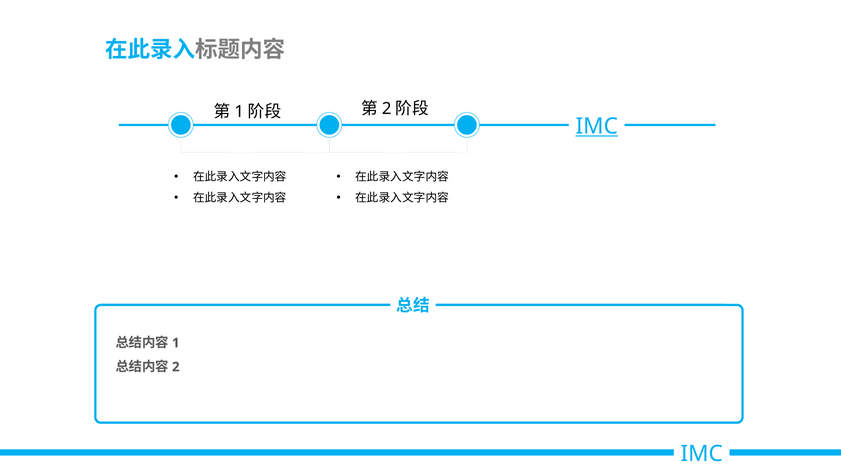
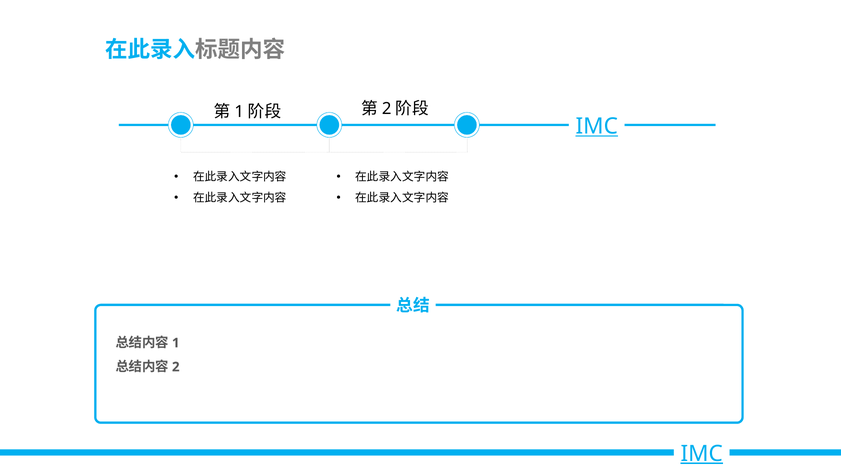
IMC at (702, 454) underline: none -> present
